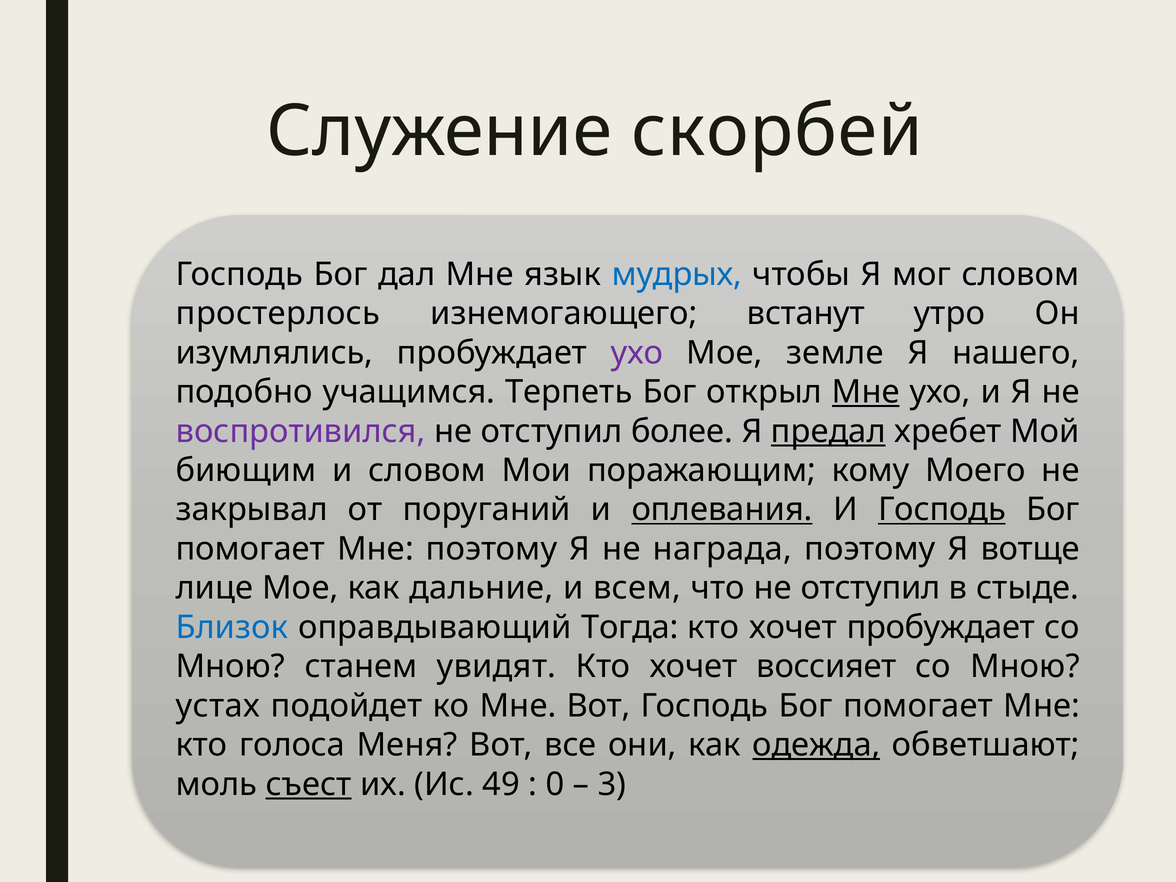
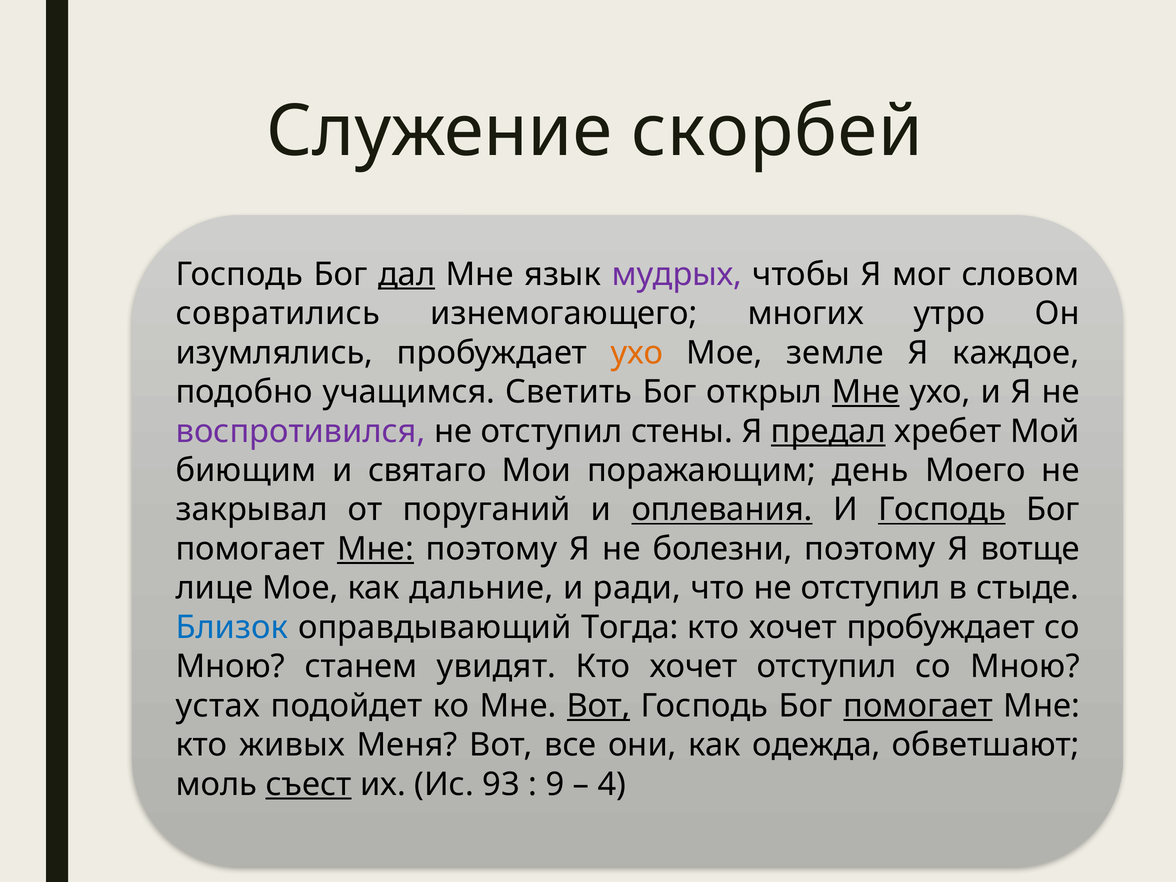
дал underline: none -> present
мудрых colour: blue -> purple
простерлось: простерлось -> совратились
встанут: встанут -> многих
ухо at (637, 353) colour: purple -> orange
нашего: нашего -> каждое
Терпеть: Терпеть -> Светить
более: более -> стены
и словом: словом -> святаго
кому: кому -> день
Мне at (375, 549) underline: none -> present
награда: награда -> болезни
всем: всем -> ради
хочет воссияет: воссияет -> отступил
Вот at (599, 706) underline: none -> present
помогает at (918, 706) underline: none -> present
голоса: голоса -> живых
одежда underline: present -> none
49: 49 -> 93
0: 0 -> 9
3: 3 -> 4
